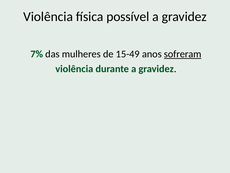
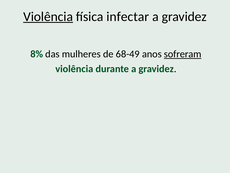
Violência at (48, 17) underline: none -> present
possível: possível -> infectar
7%: 7% -> 8%
15-49: 15-49 -> 68-49
